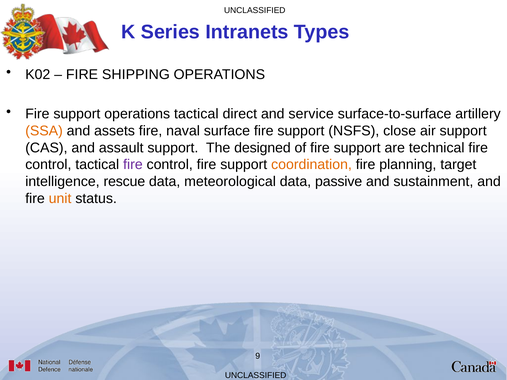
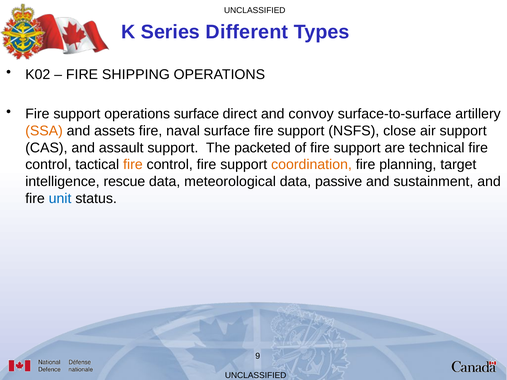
Intranets: Intranets -> Different
operations tactical: tactical -> surface
service: service -> convoy
designed: designed -> packeted
fire at (133, 165) colour: purple -> orange
unit colour: orange -> blue
